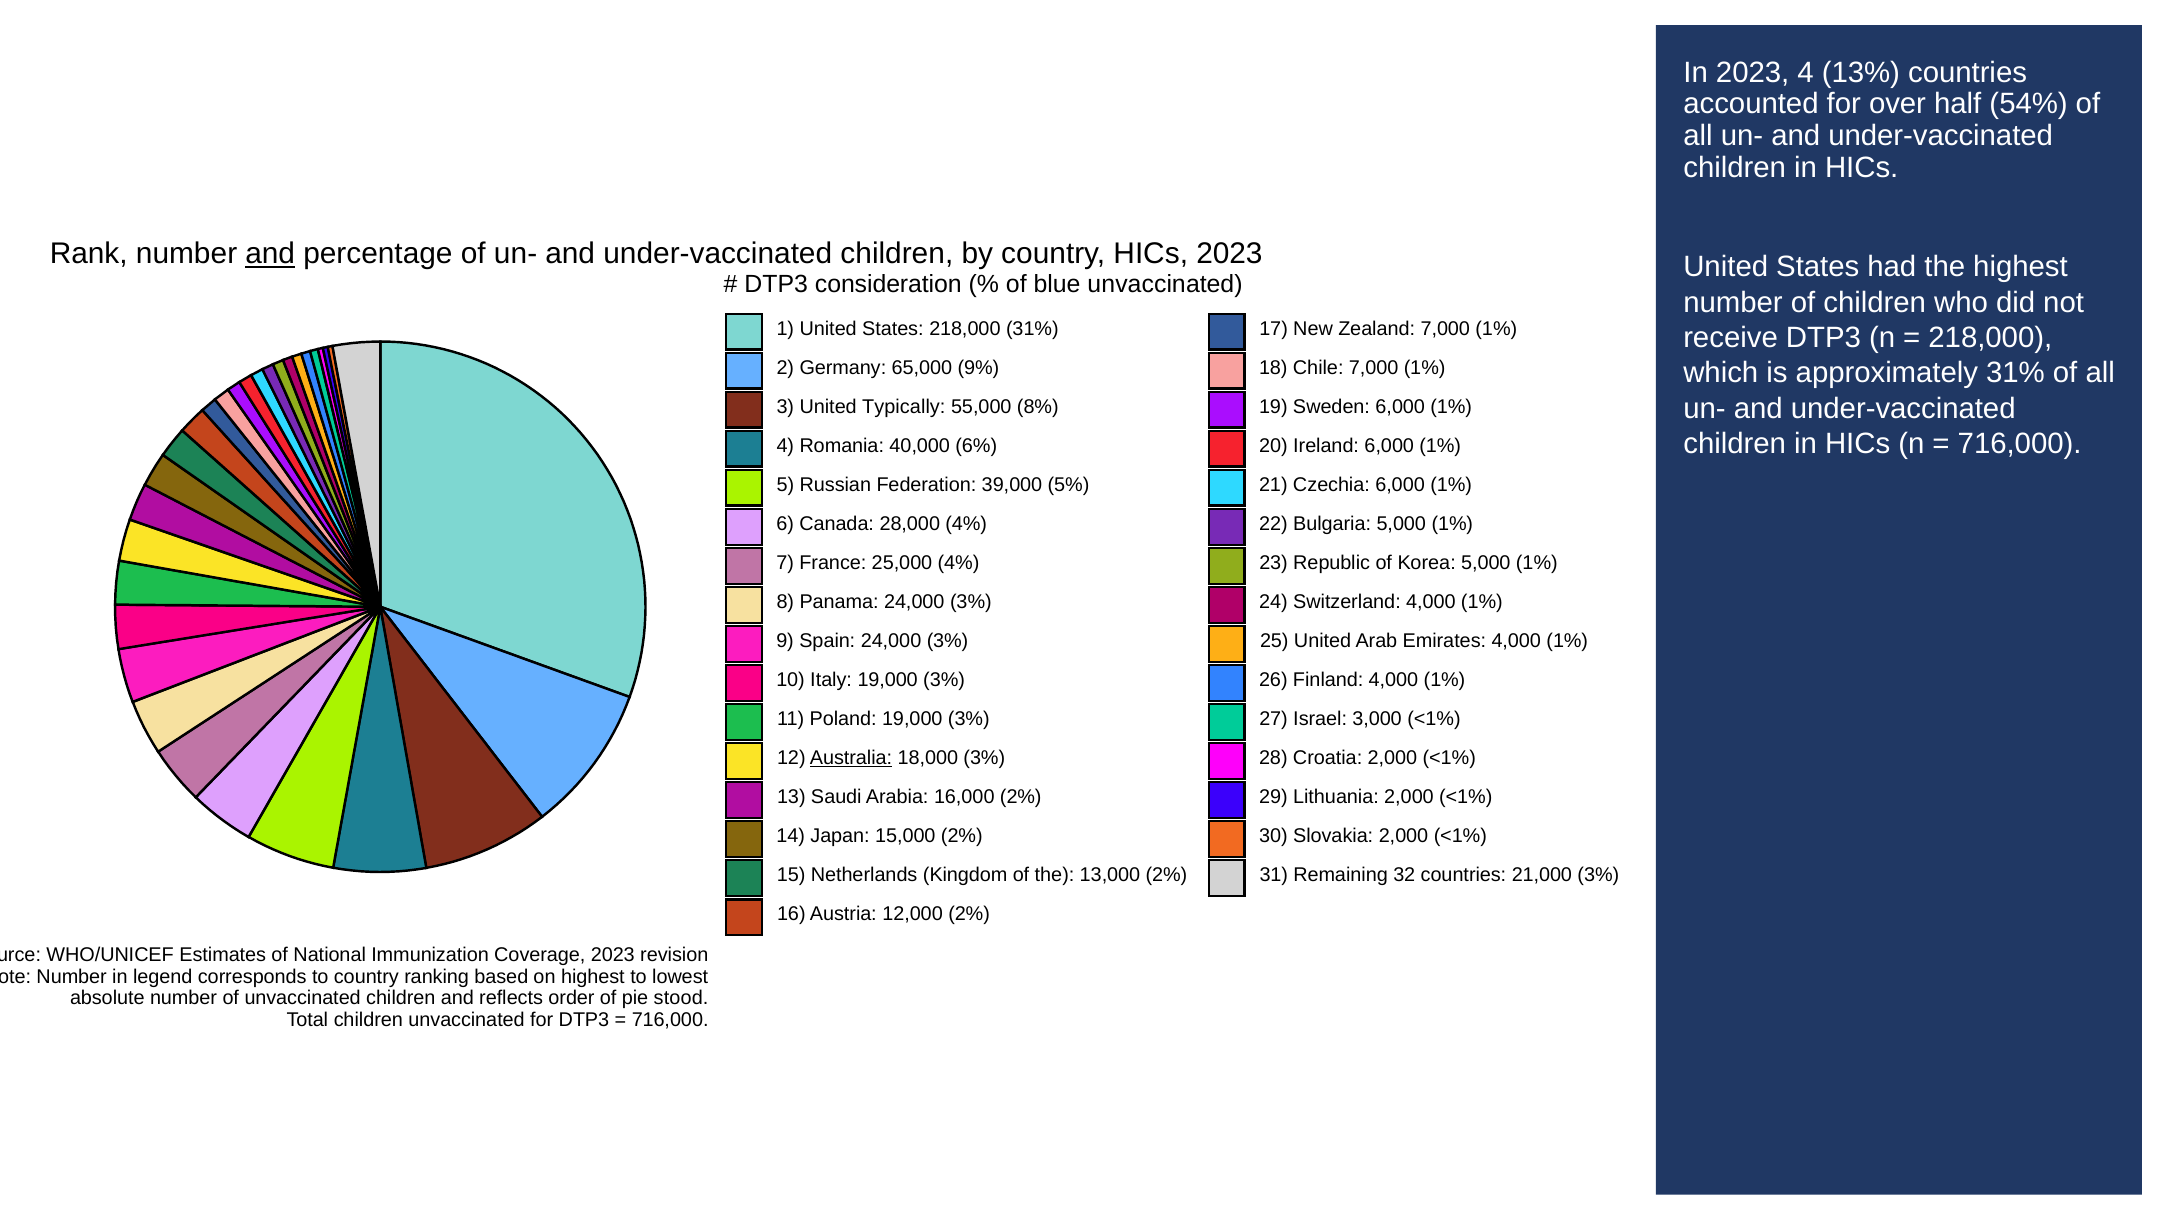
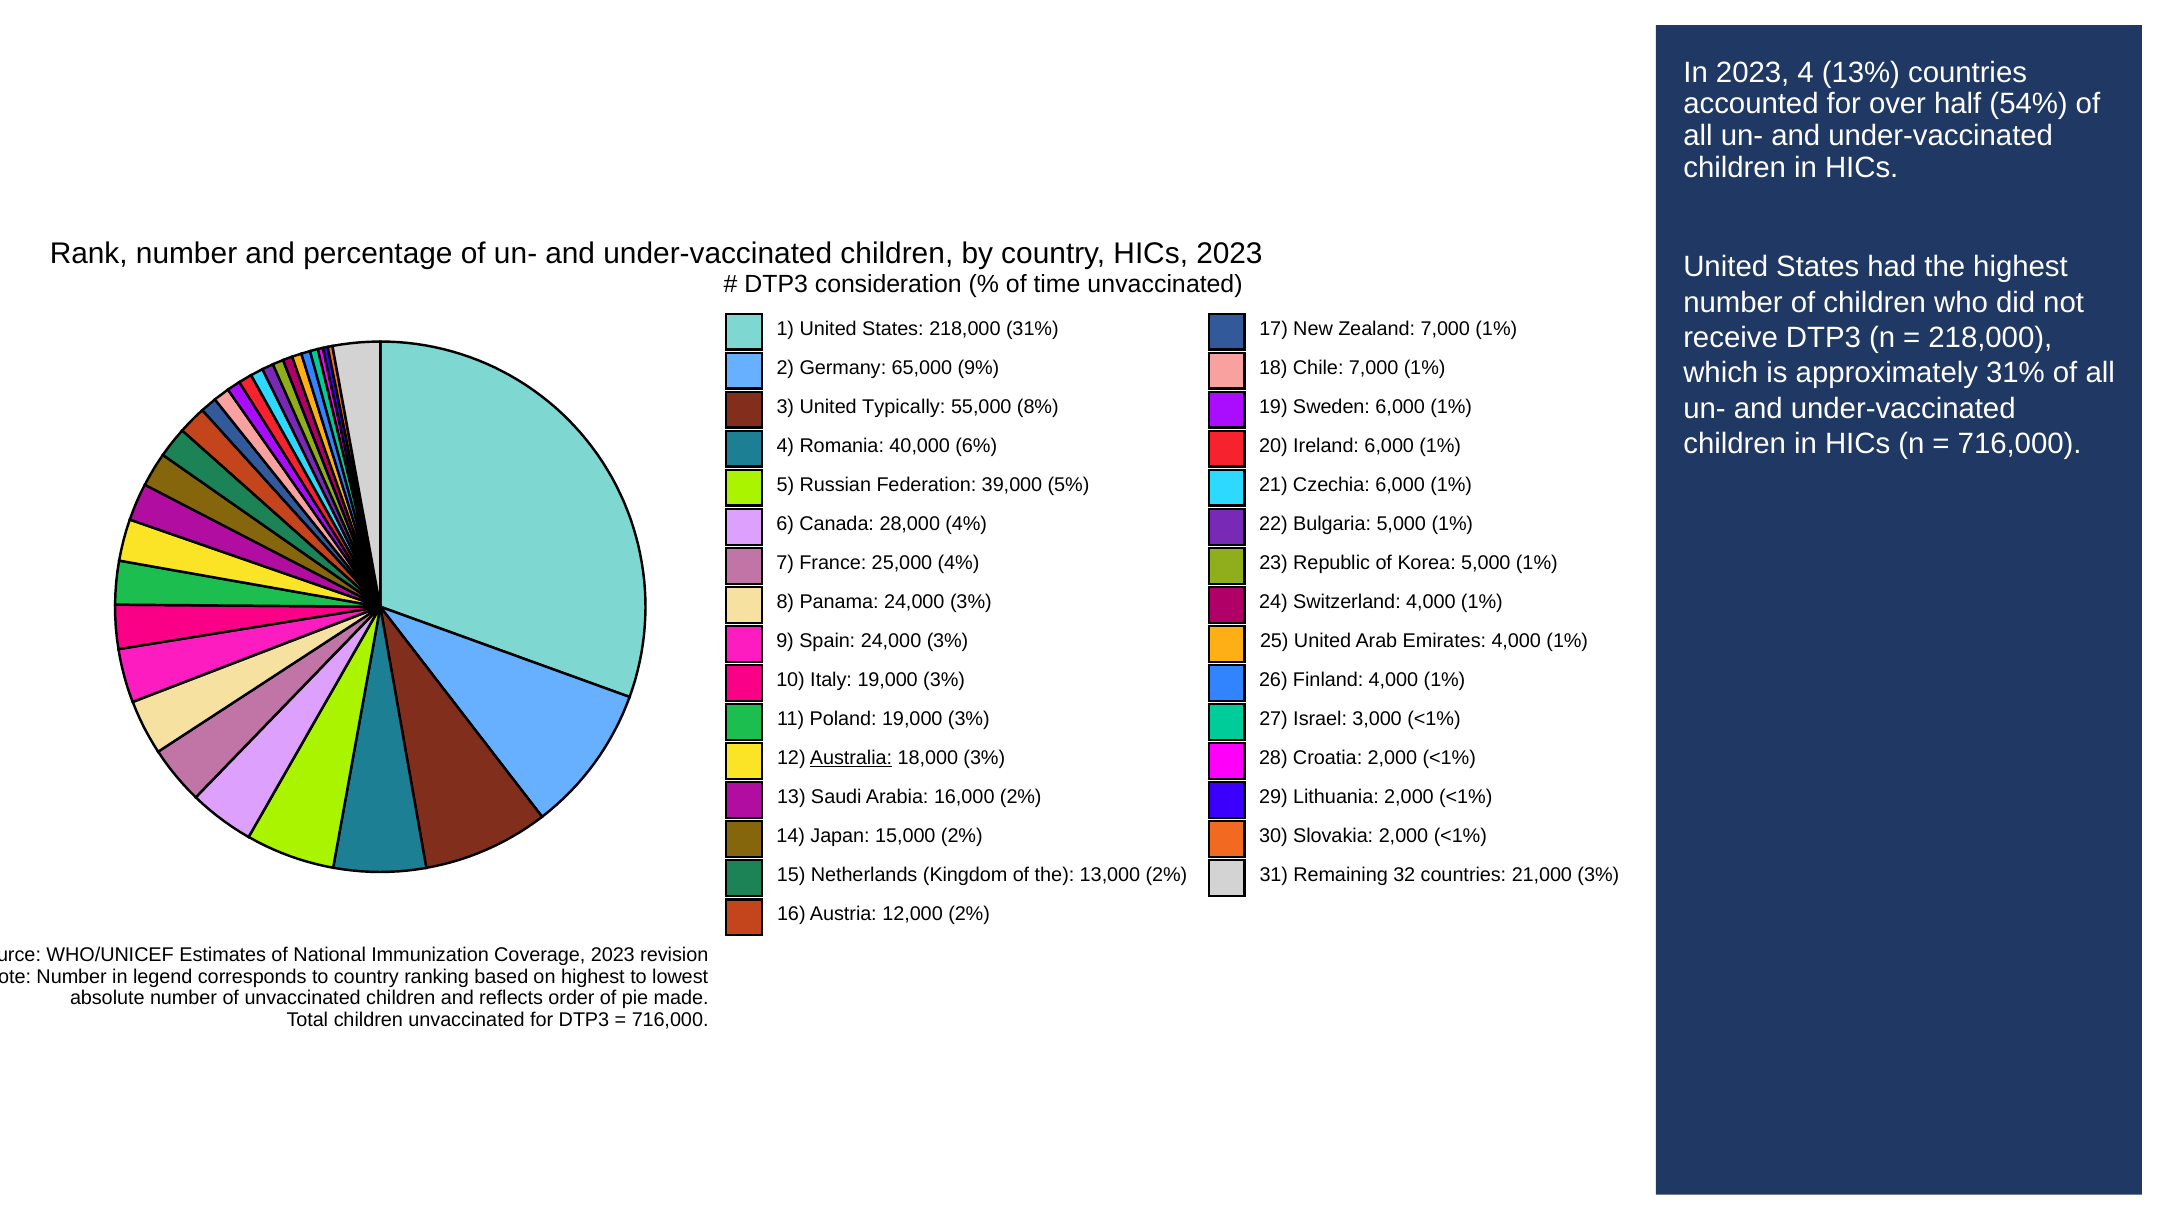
and at (270, 254) underline: present -> none
blue: blue -> time
stood: stood -> made
